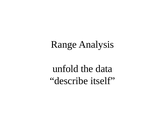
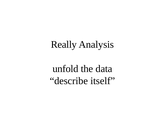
Range: Range -> Really
